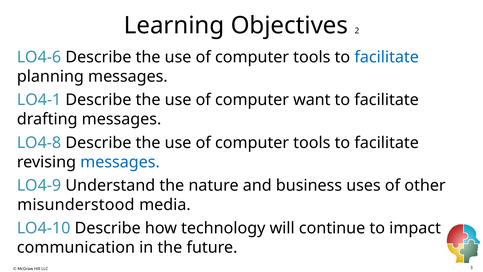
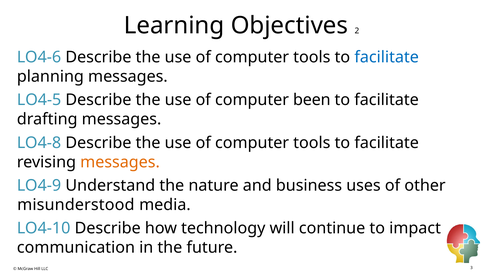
LO4-1: LO4-1 -> LO4-5
want: want -> been
messages at (120, 162) colour: blue -> orange
